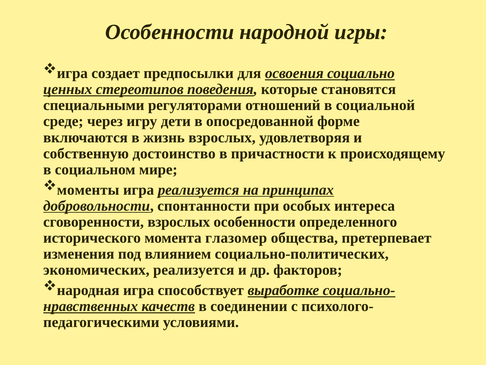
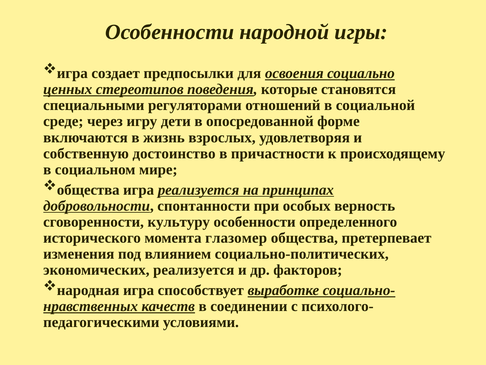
моменты at (88, 190): моменты -> общества
интереса: интереса -> верность
сговоренности взрослых: взрослых -> культуру
